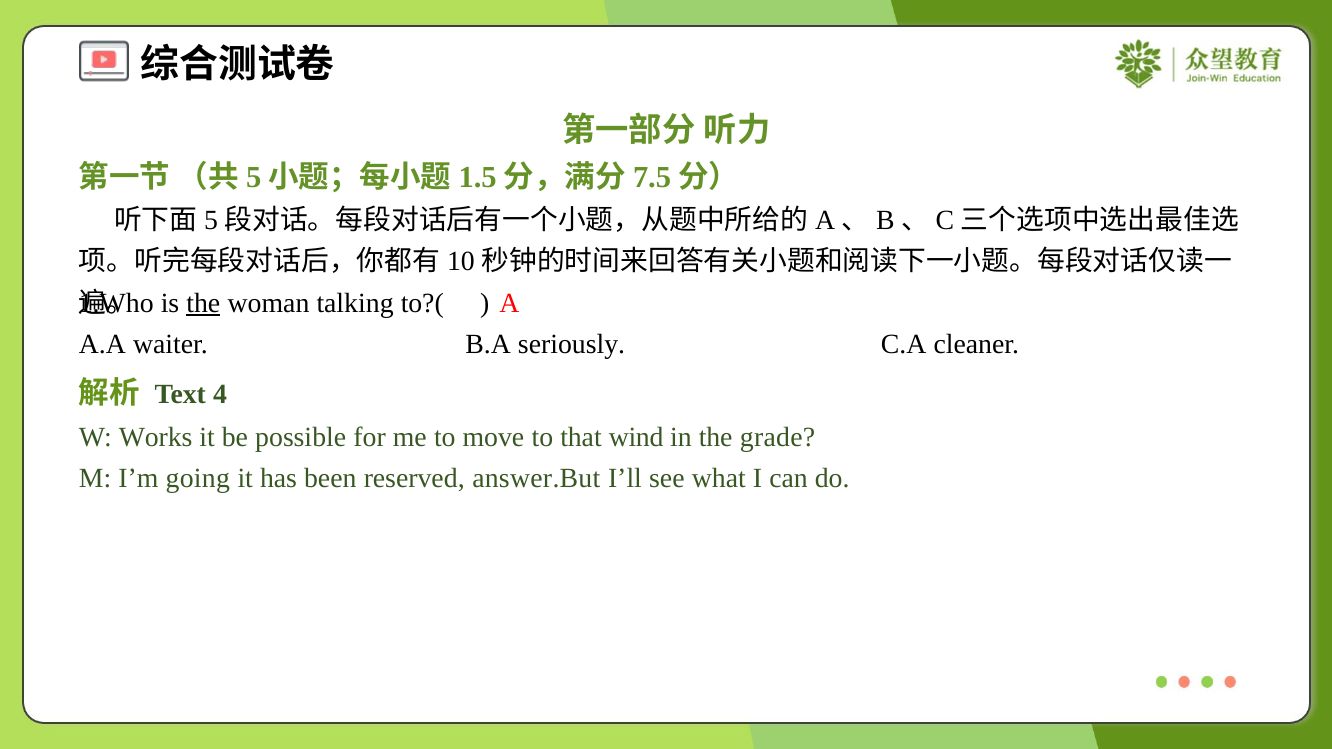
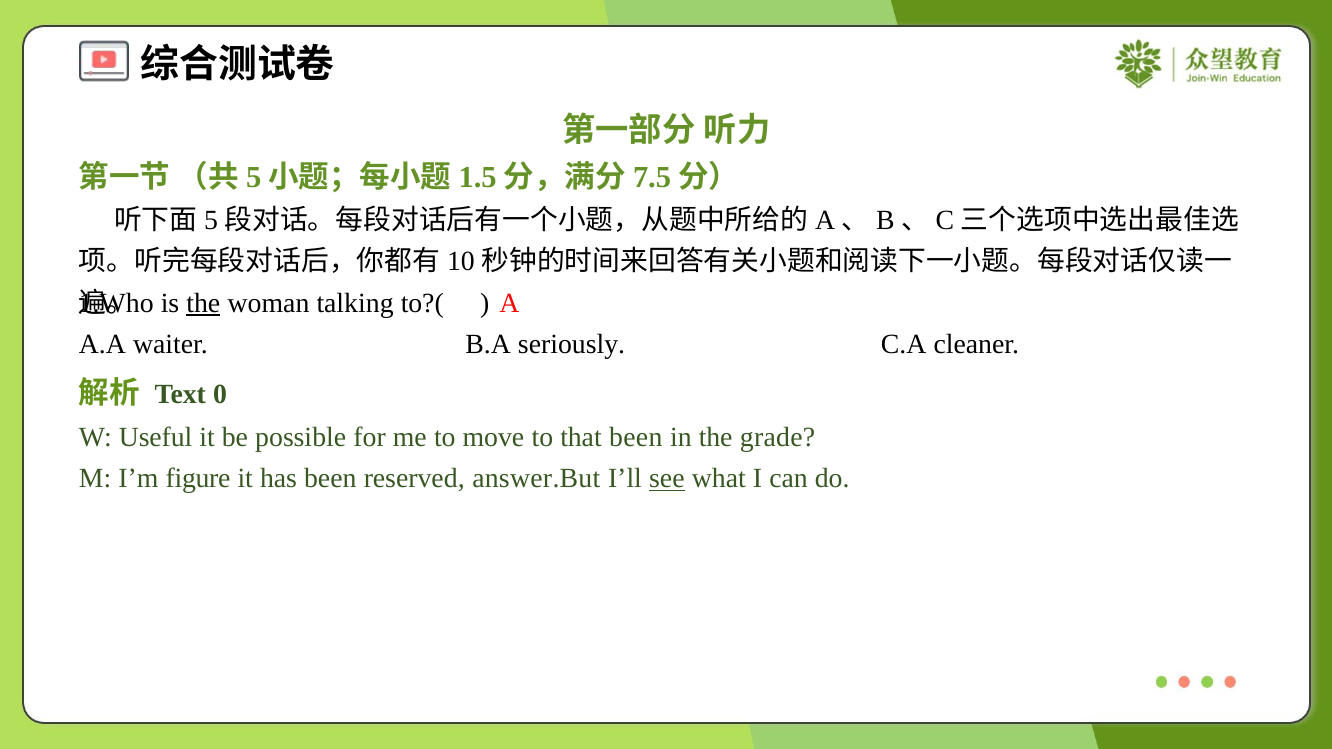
4: 4 -> 0
Works: Works -> Useful
that wind: wind -> been
going: going -> figure
see underline: none -> present
